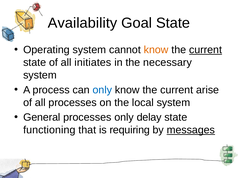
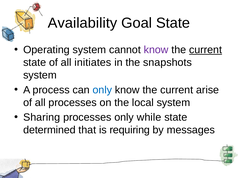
know at (156, 50) colour: orange -> purple
necessary: necessary -> snapshots
General: General -> Sharing
delay: delay -> while
functioning: functioning -> determined
messages underline: present -> none
